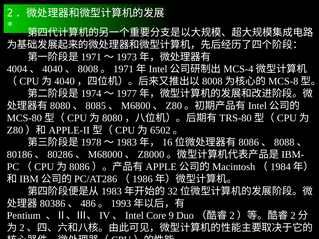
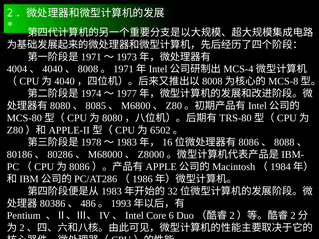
9: 9 -> 6
